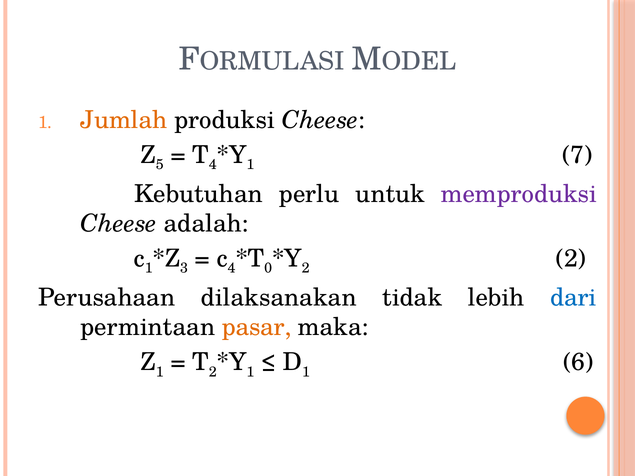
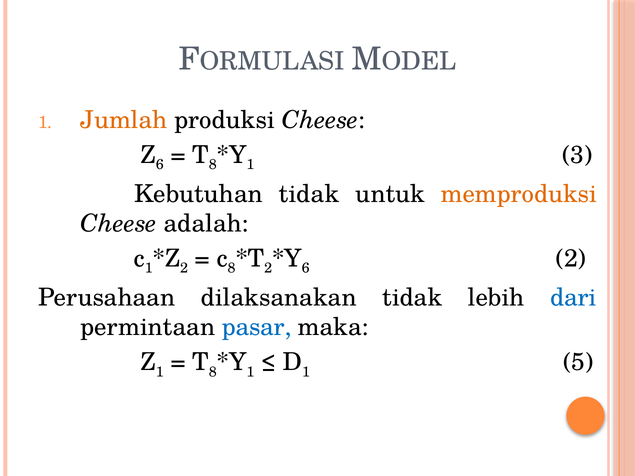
5 at (160, 165): 5 -> 6
4 at (213, 165): 4 -> 8
7: 7 -> 3
Kebutuhan perlu: perlu -> tidak
memproduksi colour: purple -> orange
3 at (184, 268): 3 -> 2
4 at (232, 268): 4 -> 8
0 at (268, 268): 0 -> 2
2 at (306, 268): 2 -> 6
pasar colour: orange -> blue
2 at (213, 372): 2 -> 8
6: 6 -> 5
